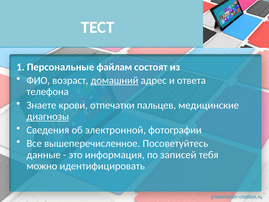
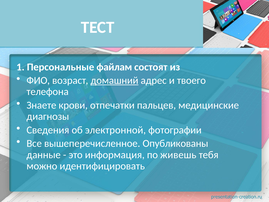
ответа: ответа -> твоего
диагнозы underline: present -> none
Посоветуйтесь: Посоветуйтесь -> Опубликованы
записей: записей -> живешь
